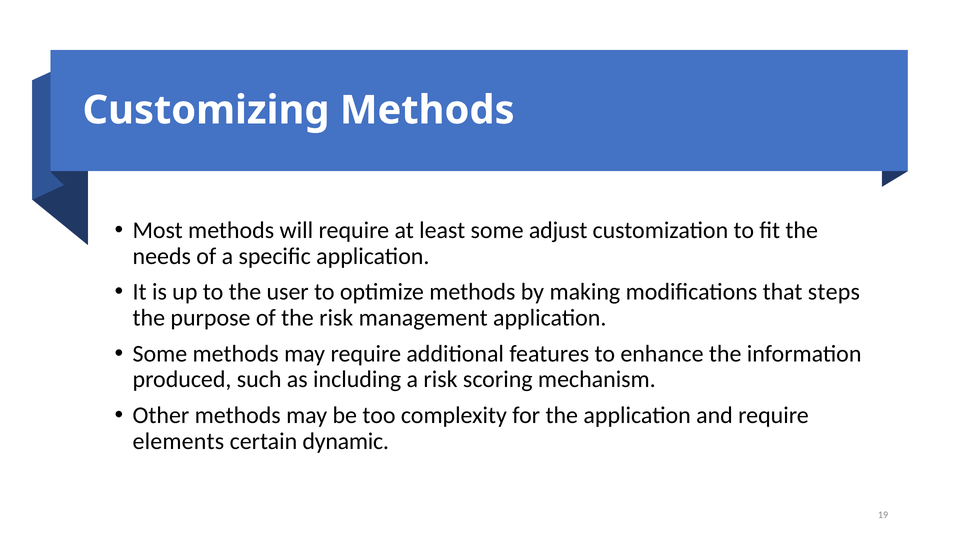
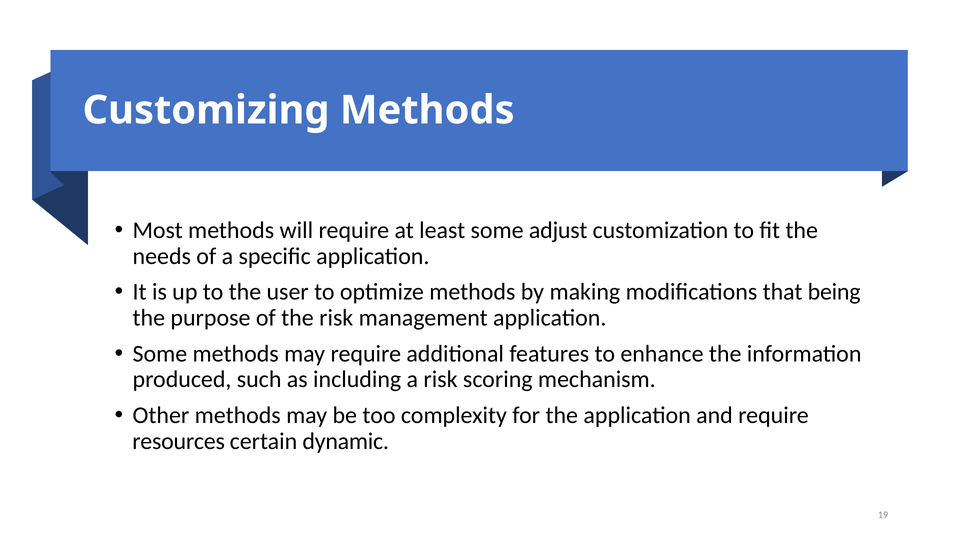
steps: steps -> being
elements: elements -> resources
